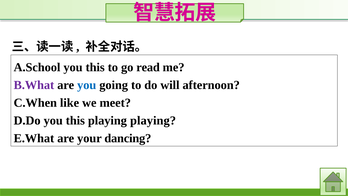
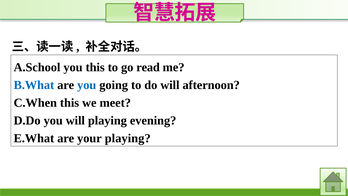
B.What colour: purple -> blue
C.When like: like -> this
D.Do you this: this -> will
playing playing: playing -> evening
your dancing: dancing -> playing
